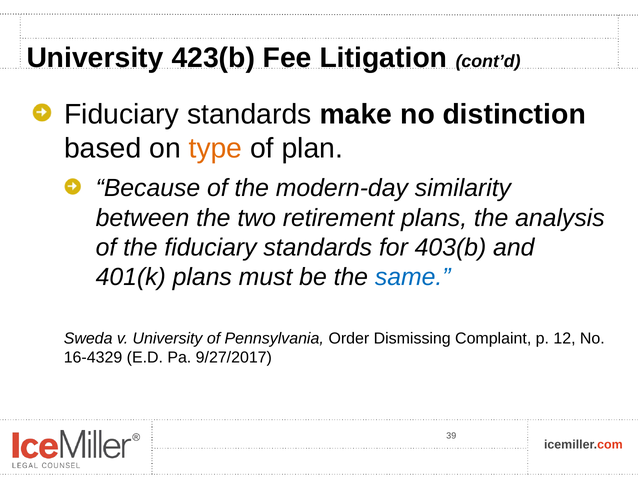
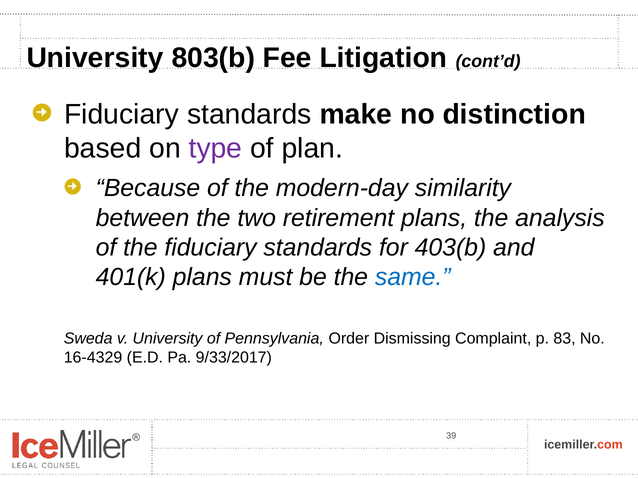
423(b: 423(b -> 803(b
type colour: orange -> purple
12: 12 -> 83
9/27/2017: 9/27/2017 -> 9/33/2017
